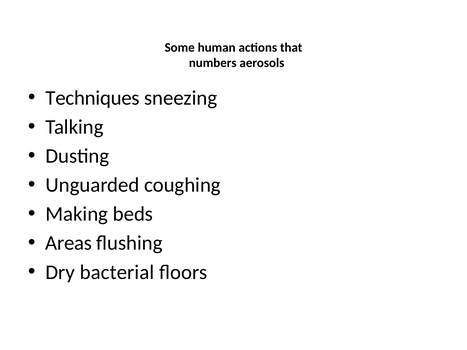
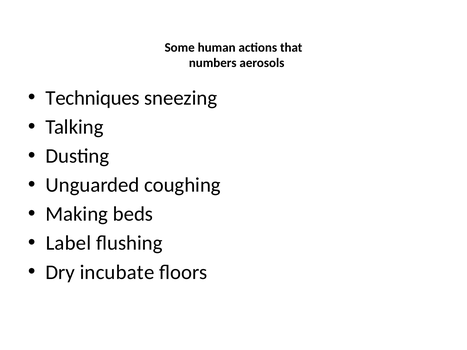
Areas: Areas -> Label
bacterial: bacterial -> incubate
